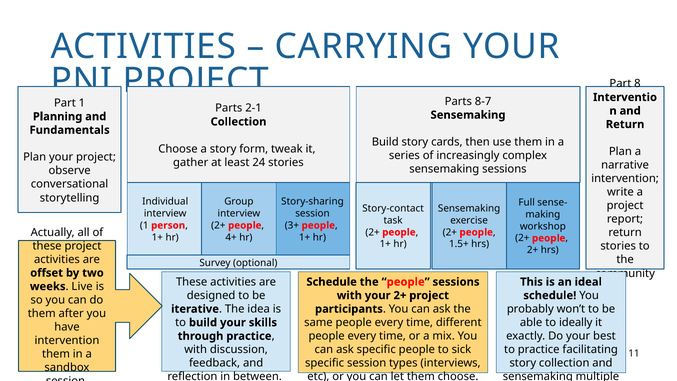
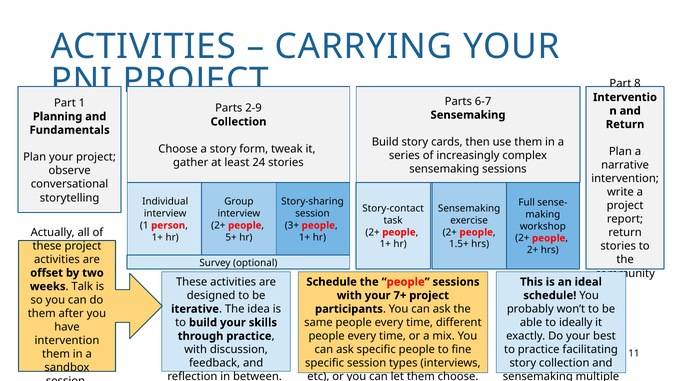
8-7: 8-7 -> 6-7
2-1: 2-1 -> 2-9
4+: 4+ -> 5+
Live: Live -> Talk
your 2+: 2+ -> 7+
sick: sick -> fine
